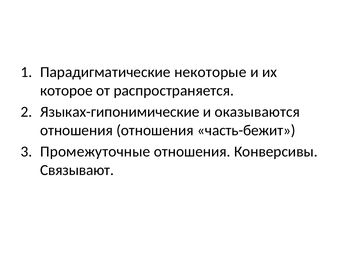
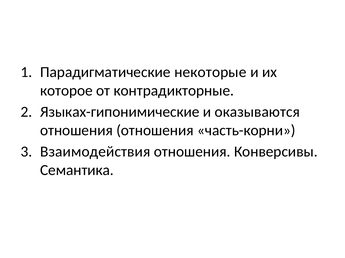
распространяется: распространяется -> контрадикторные
часть-бежит: часть-бежит -> часть-корни
Промежуточные: Промежуточные -> Взаимодействия
Связывают: Связывают -> Семантика
